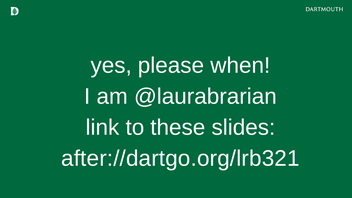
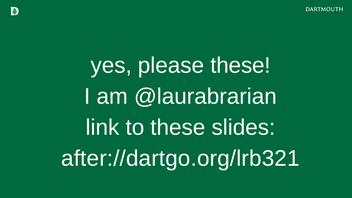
please when: when -> these
